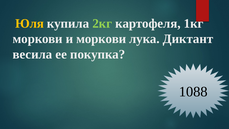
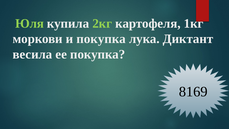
Юля colour: yellow -> light green
и моркови: моркови -> покупка
1088: 1088 -> 8169
